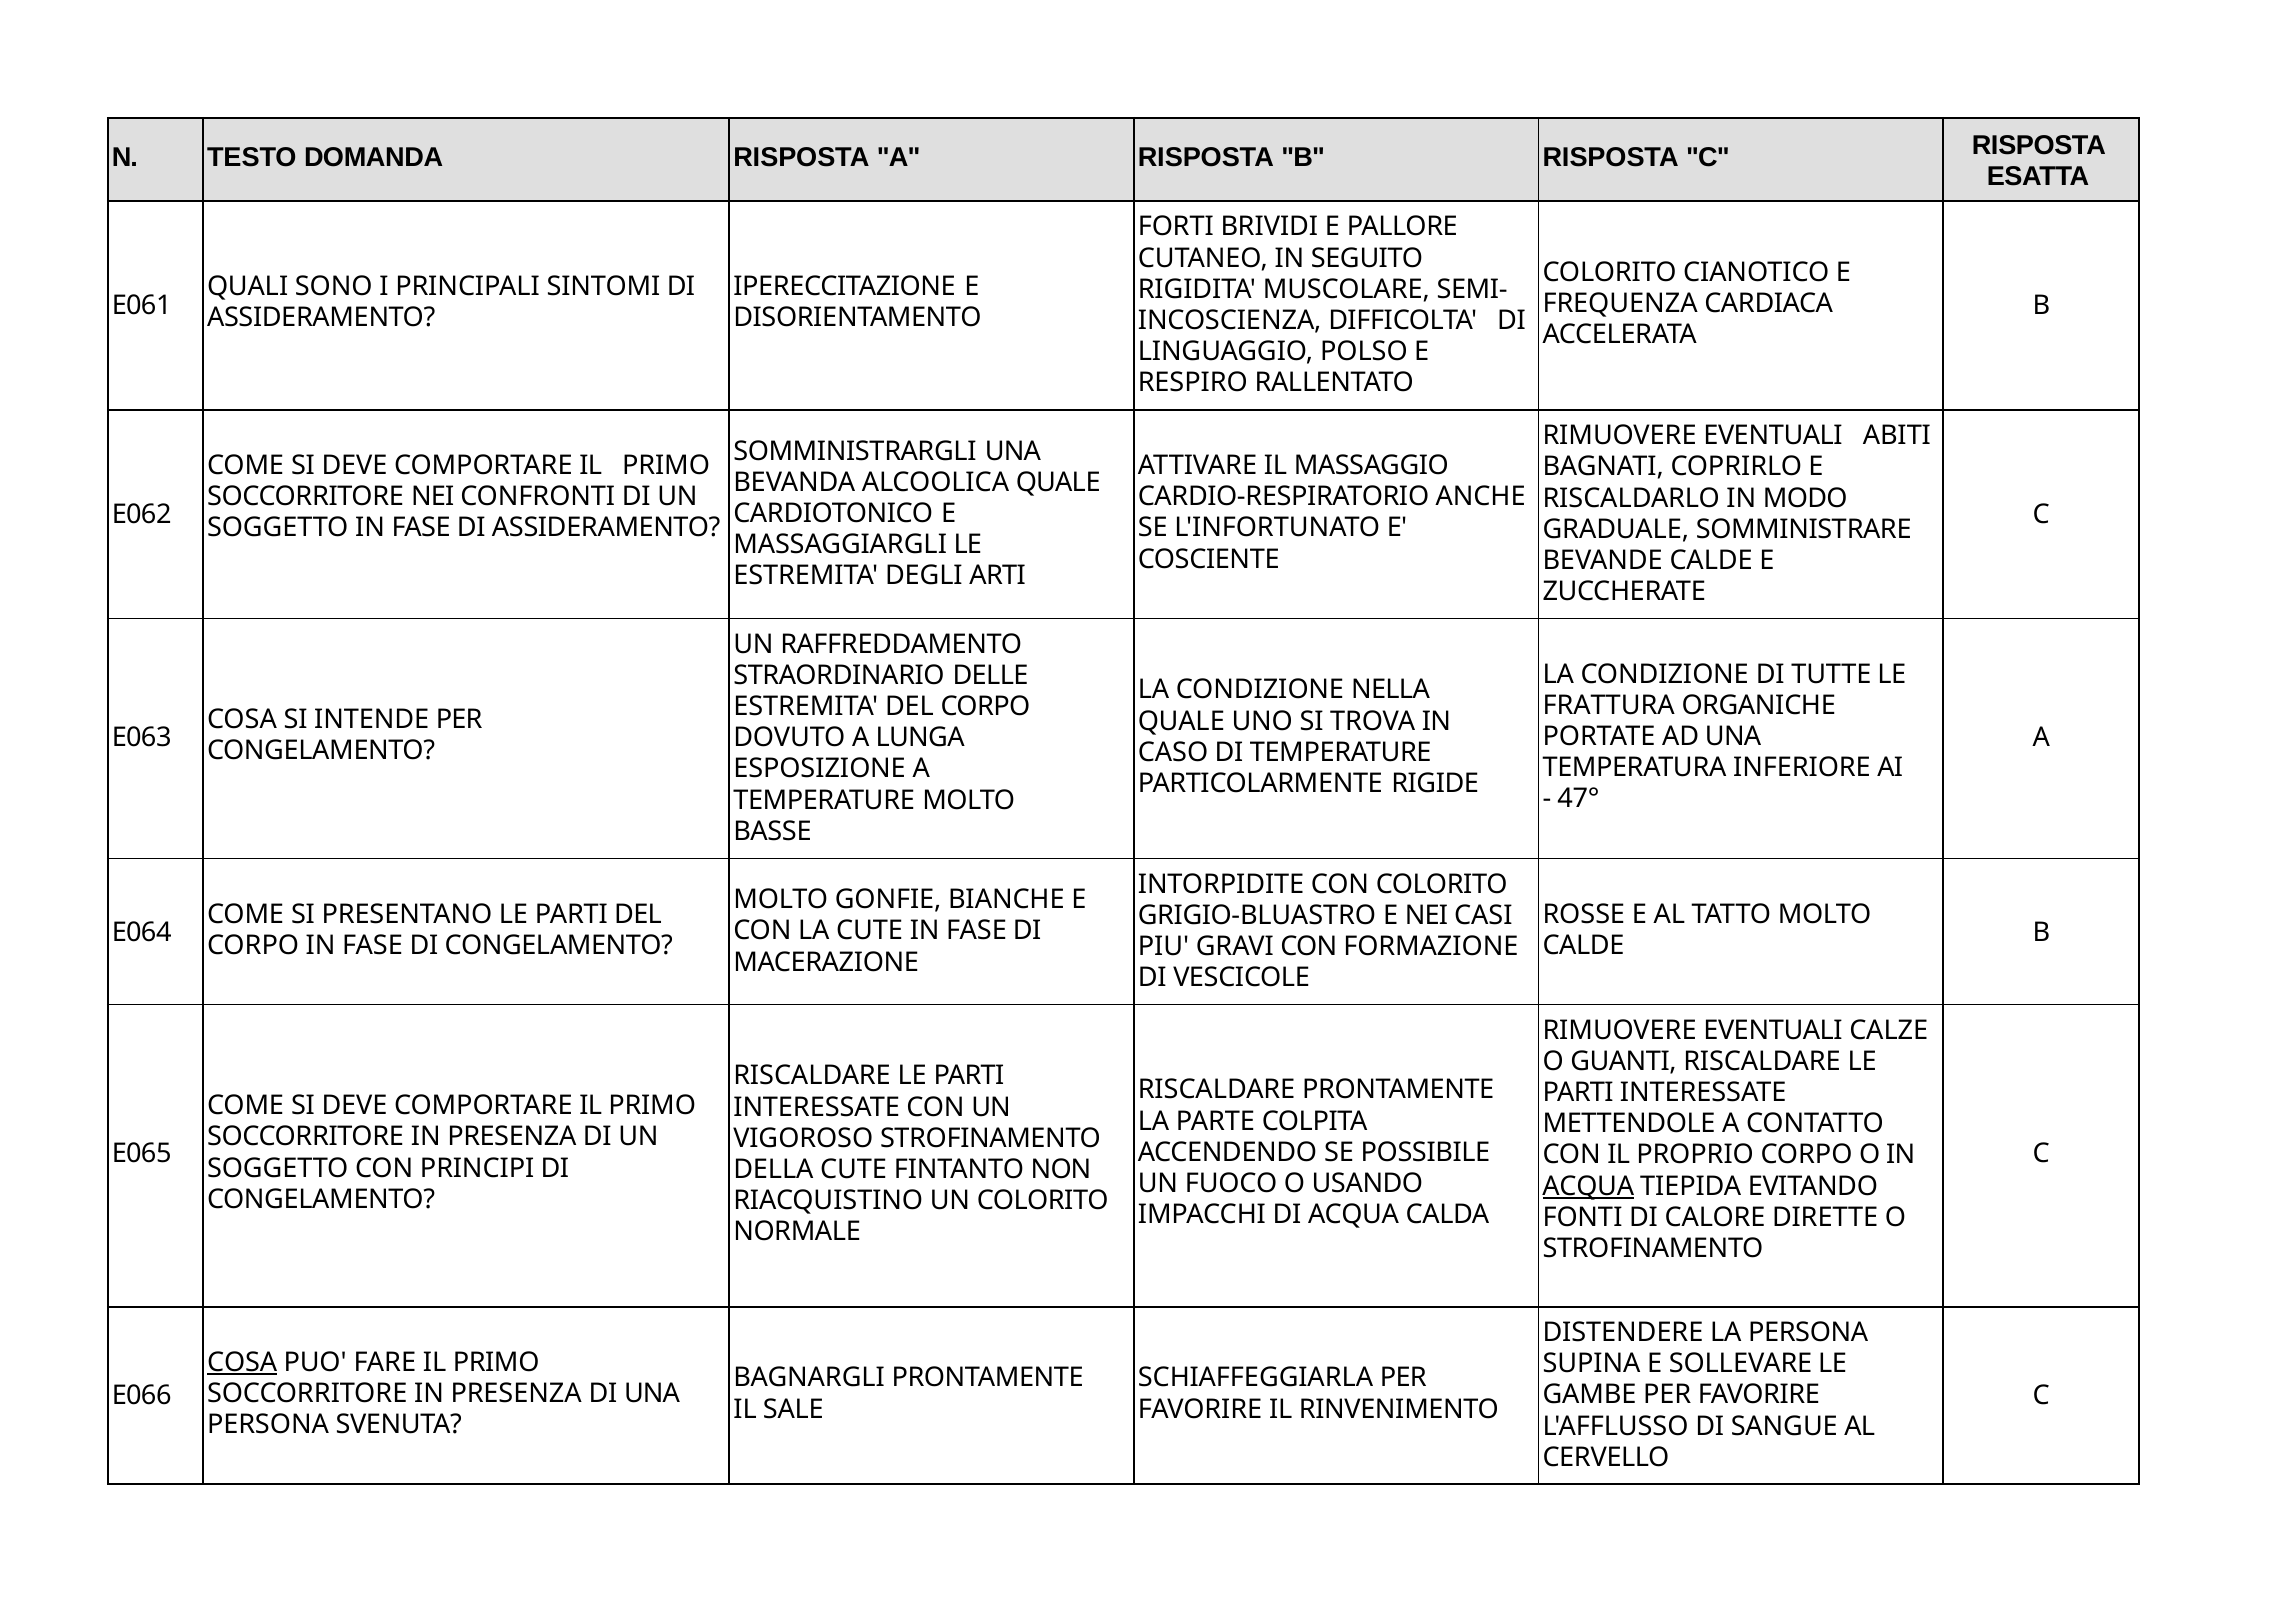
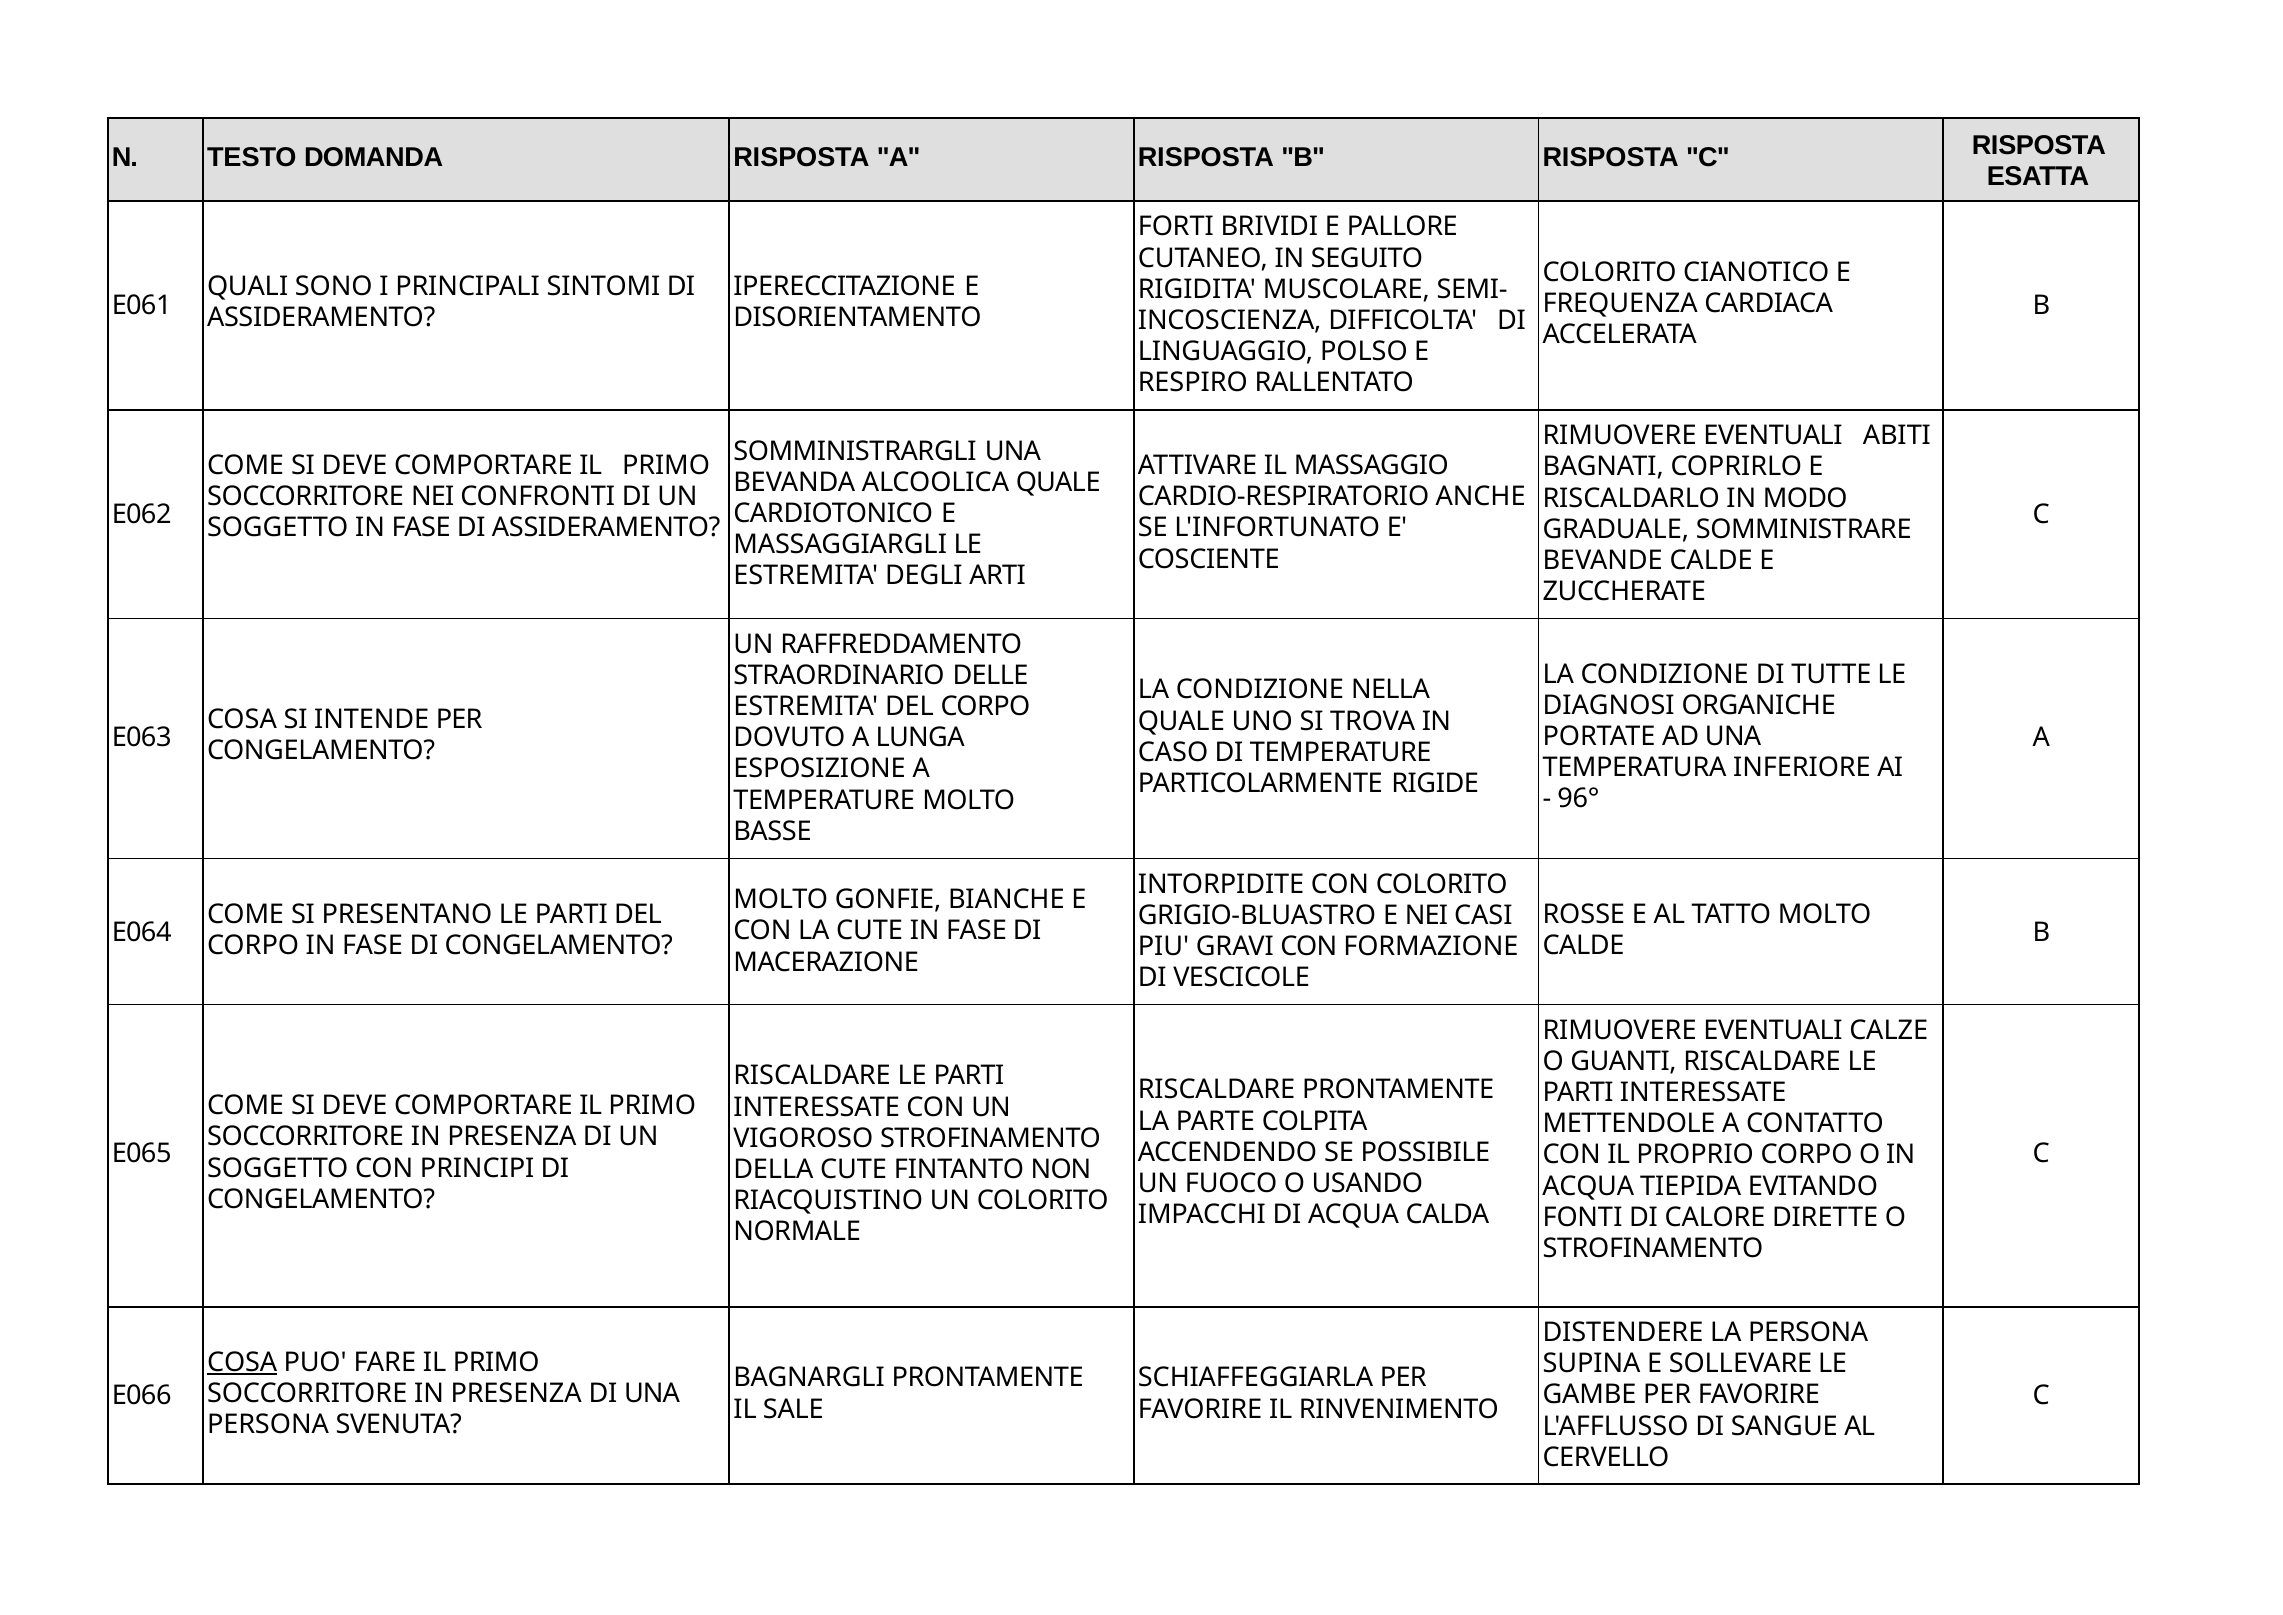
FRATTURA: FRATTURA -> DIAGNOSI
47°: 47° -> 96°
ACQUA at (1588, 1186) underline: present -> none
